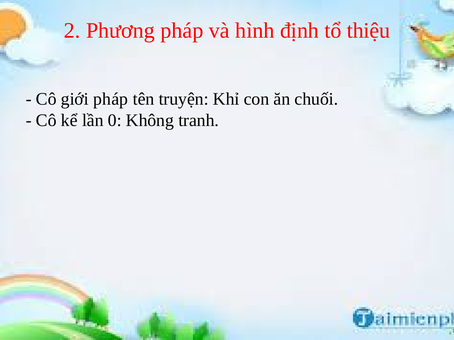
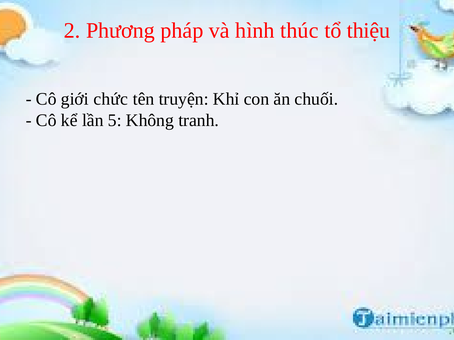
định: định -> thúc
giới pháp: pháp -> chức
0: 0 -> 5
